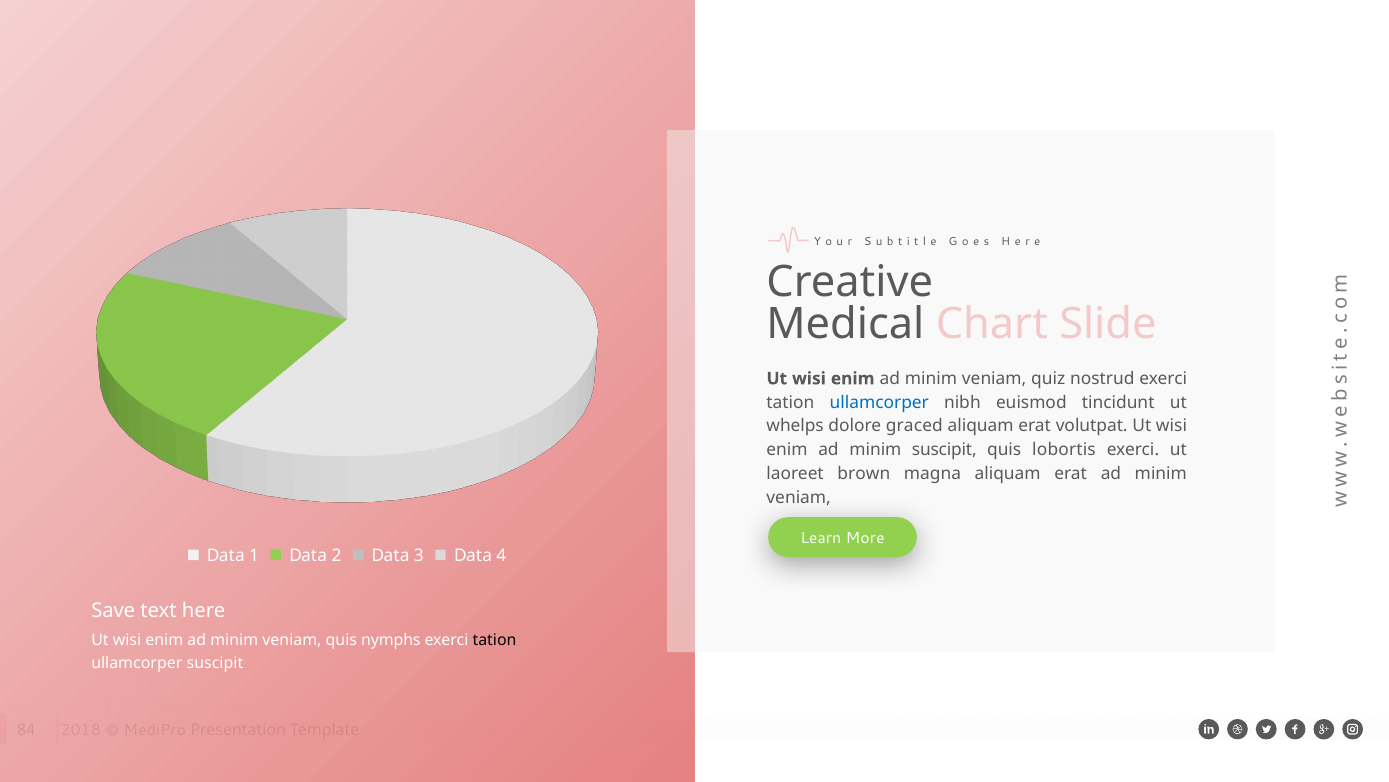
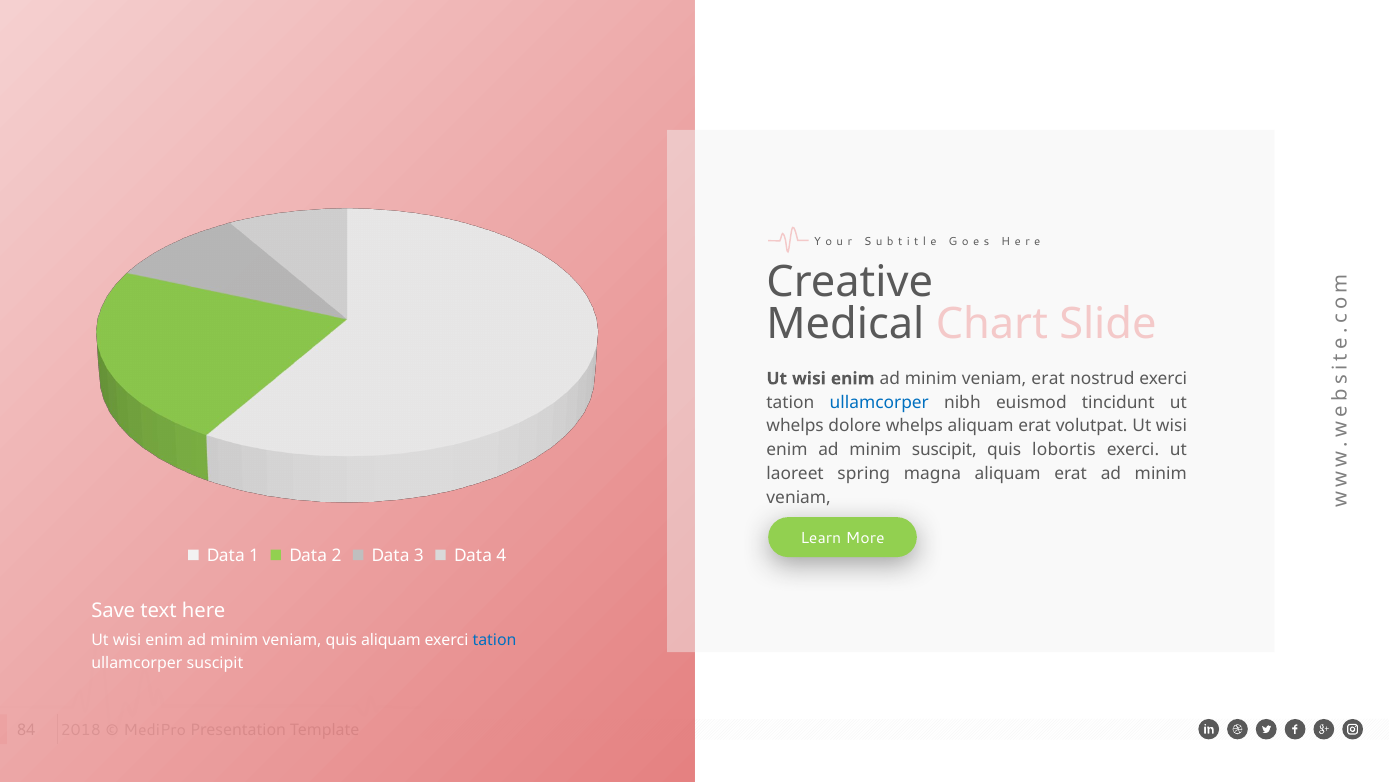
veniam quiz: quiz -> erat
dolore graced: graced -> whelps
brown: brown -> spring
quis nymphs: nymphs -> aliquam
tation at (495, 640) colour: black -> blue
